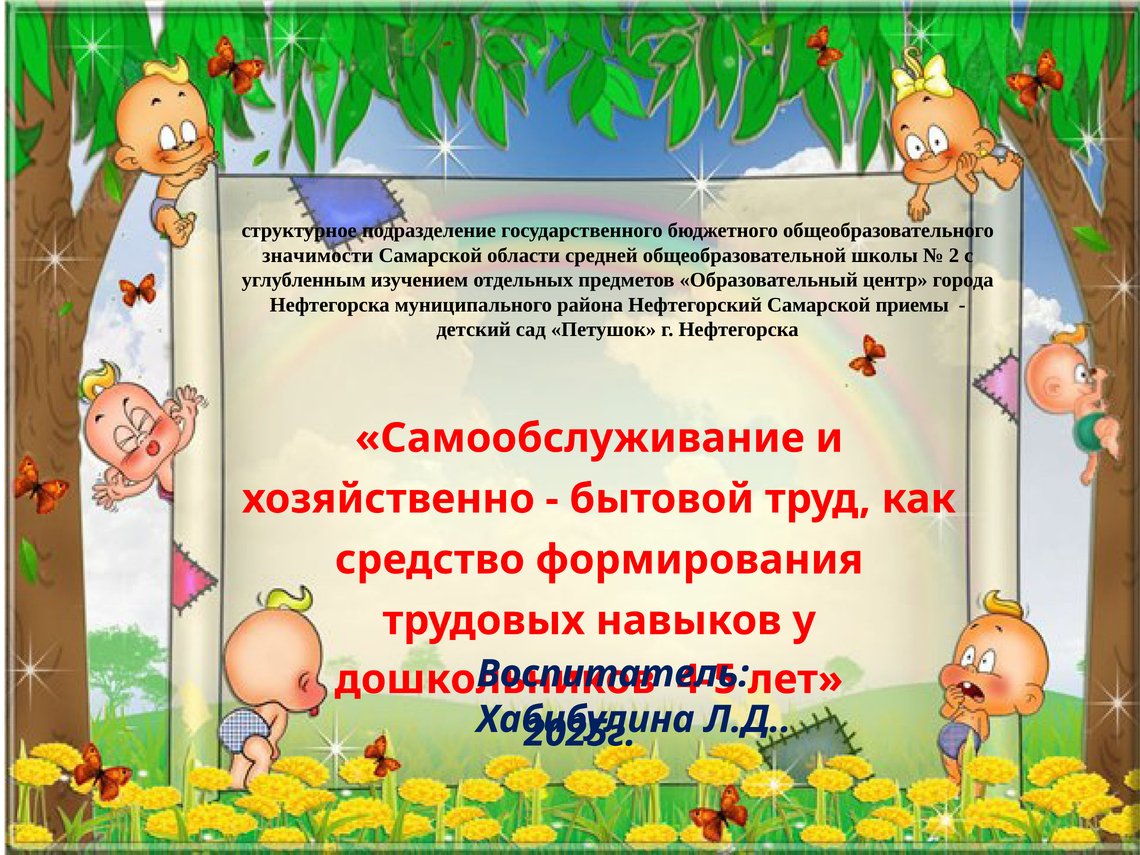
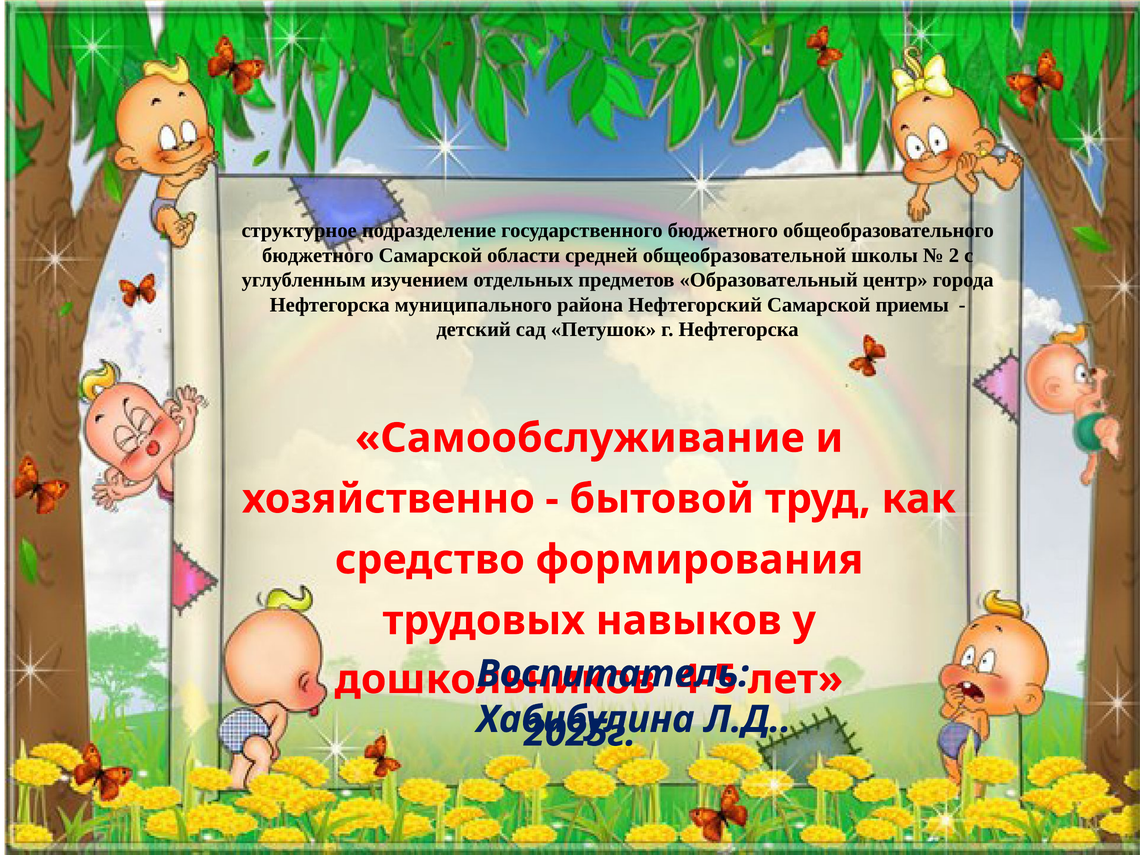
значимости at (318, 255): значимости -> бюджетного
